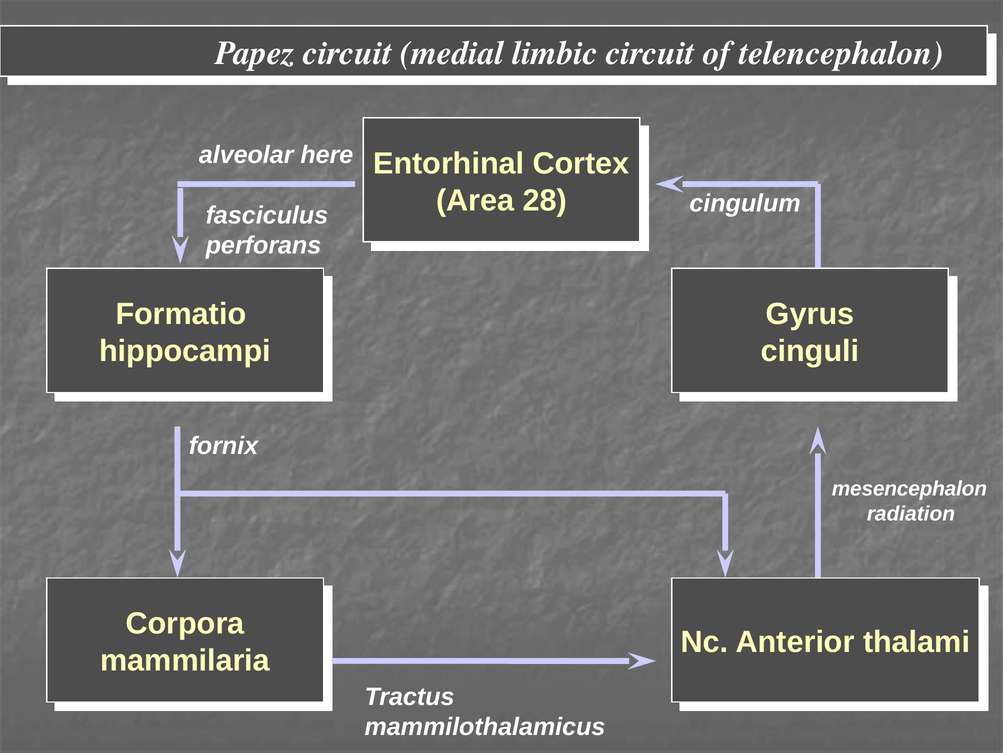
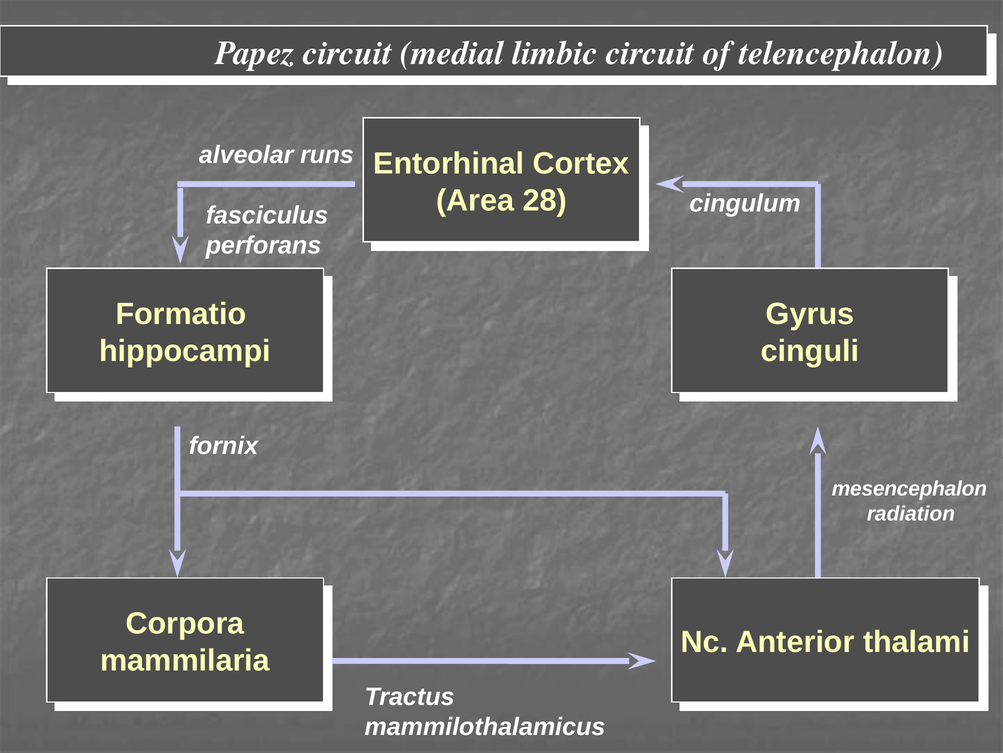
here: here -> runs
